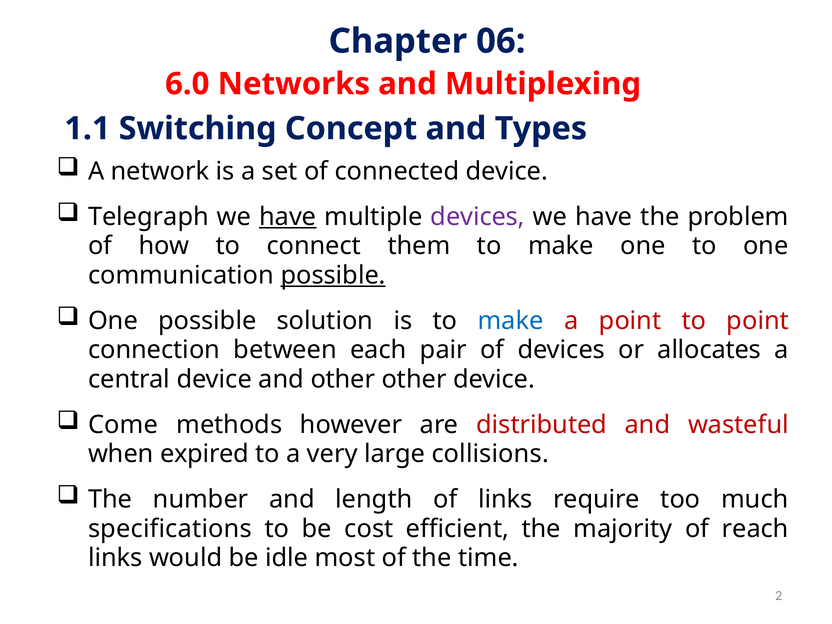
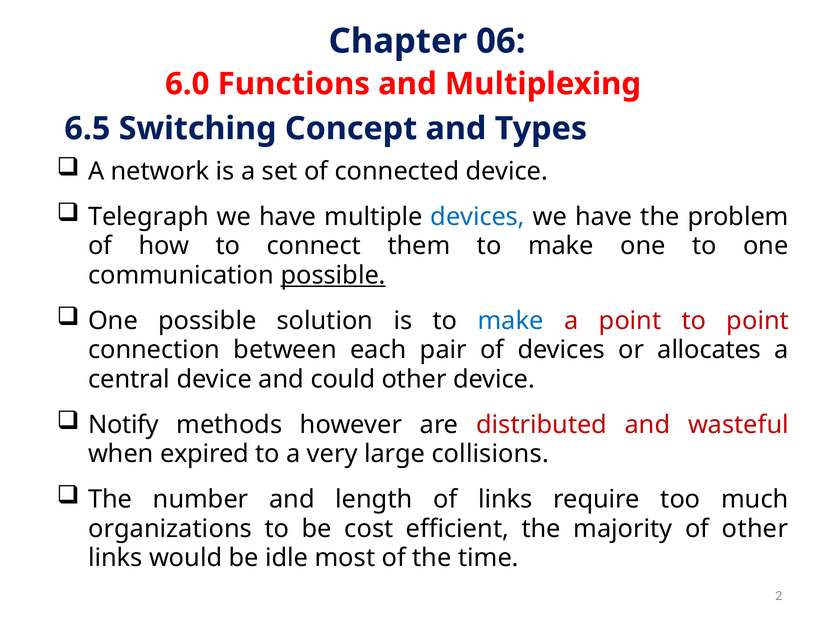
Networks: Networks -> Functions
1.1: 1.1 -> 6.5
have at (288, 217) underline: present -> none
devices at (478, 217) colour: purple -> blue
and other: other -> could
Come: Come -> Notify
specifications: specifications -> organizations
of reach: reach -> other
